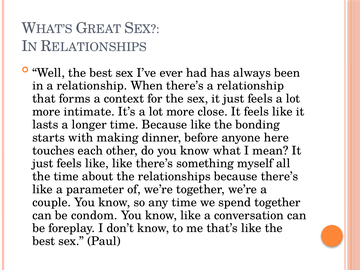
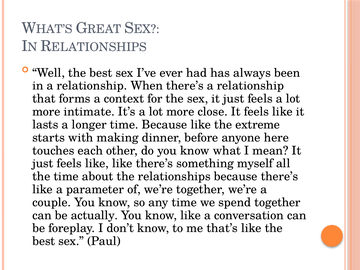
bonding: bonding -> extreme
condom: condom -> actually
